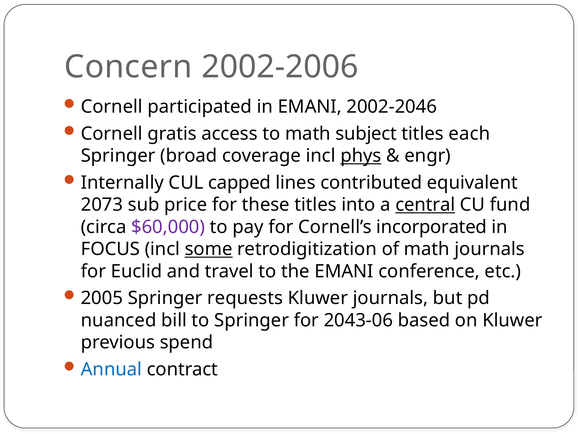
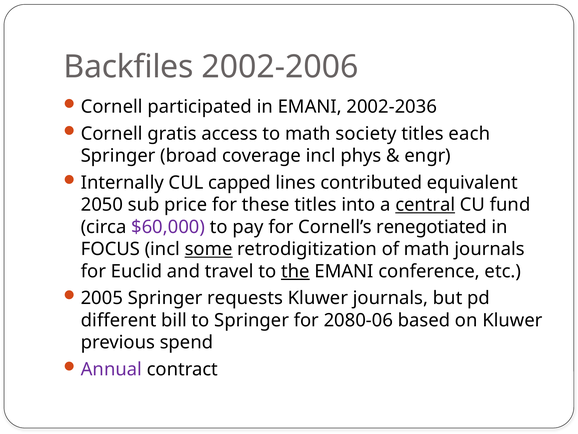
Concern: Concern -> Backfiles
2002-2046: 2002-2046 -> 2002-2036
subject: subject -> society
phys underline: present -> none
2073: 2073 -> 2050
incorporated: incorporated -> renegotiated
the underline: none -> present
nuanced: nuanced -> different
2043-06: 2043-06 -> 2080-06
Annual colour: blue -> purple
